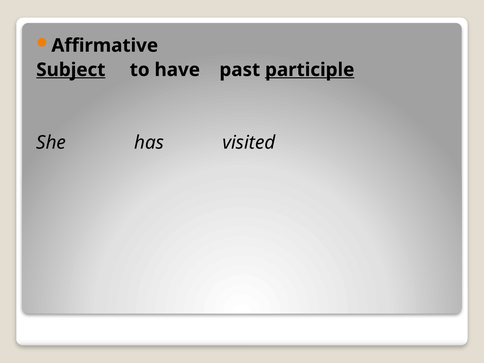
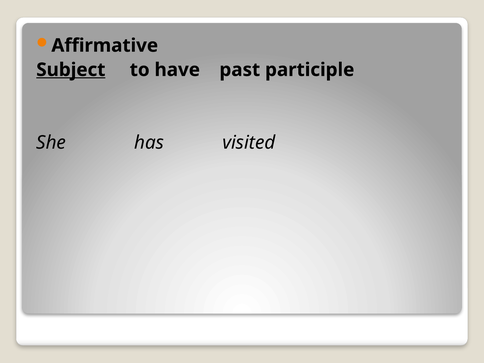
participle underline: present -> none
